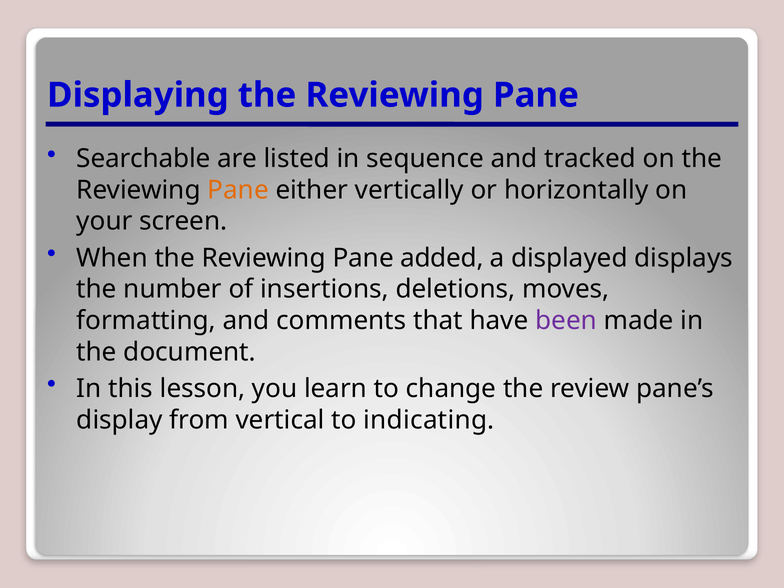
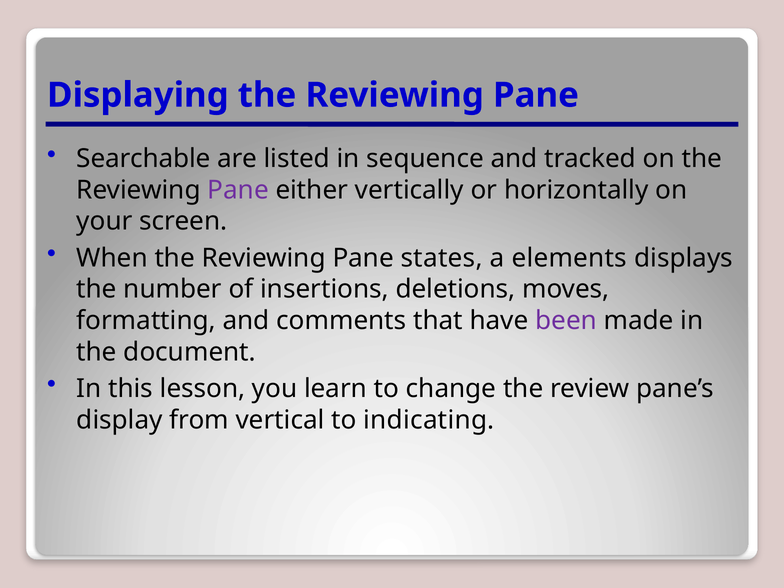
Pane at (238, 190) colour: orange -> purple
added: added -> states
displayed: displayed -> elements
